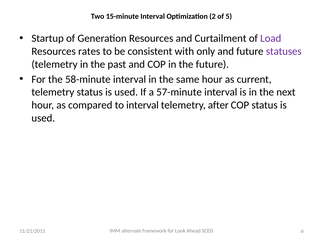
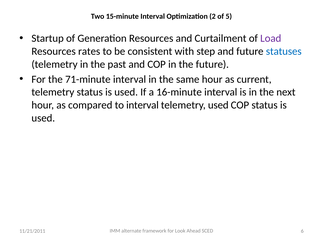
only: only -> step
statuses colour: purple -> blue
58-minute: 58-minute -> 71-minute
57-minute: 57-minute -> 16-minute
telemetry after: after -> used
